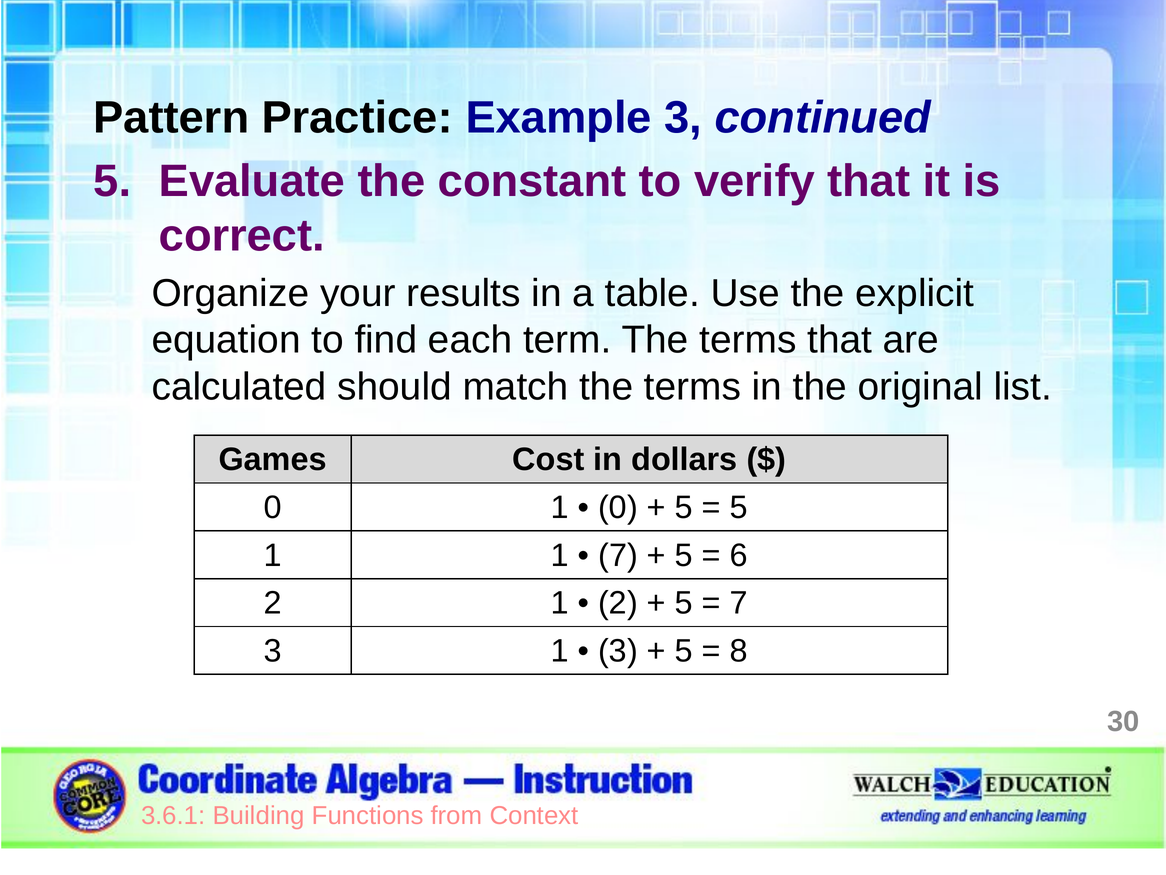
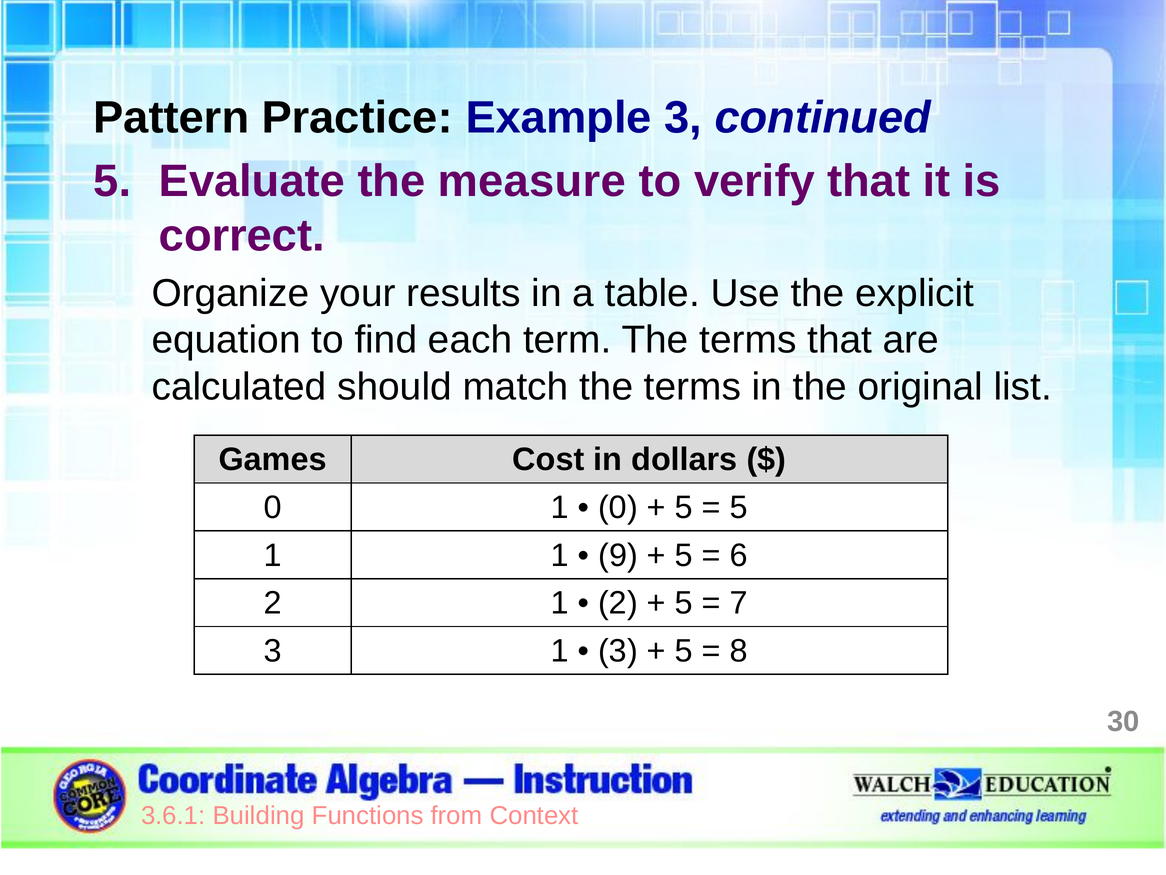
constant: constant -> measure
7 at (618, 555): 7 -> 9
